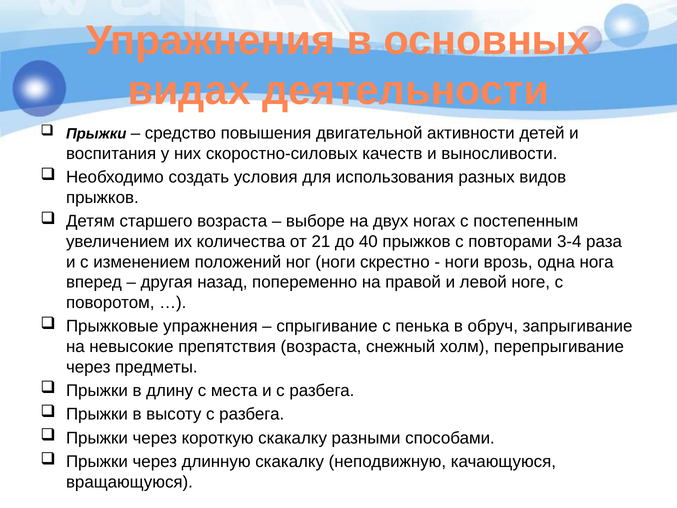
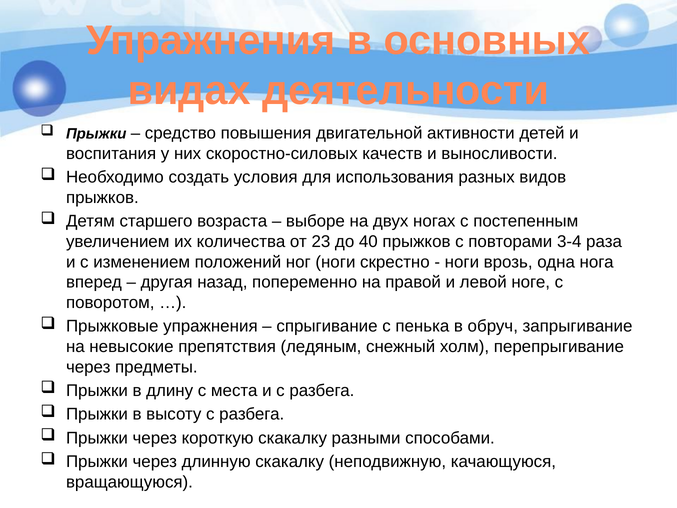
21: 21 -> 23
препятствия возраста: возраста -> ледяным
